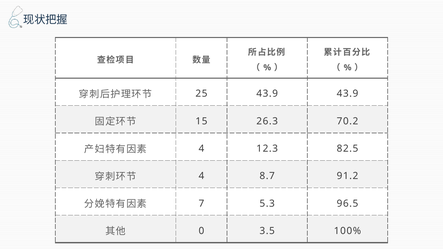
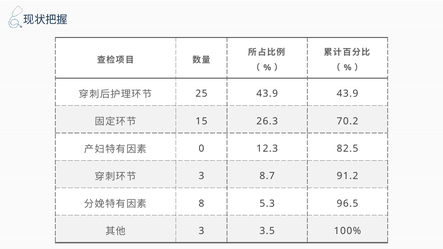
4 at (201, 149): 4 -> 0
4 at (201, 176): 4 -> 3
7: 7 -> 8
0 at (201, 231): 0 -> 3
